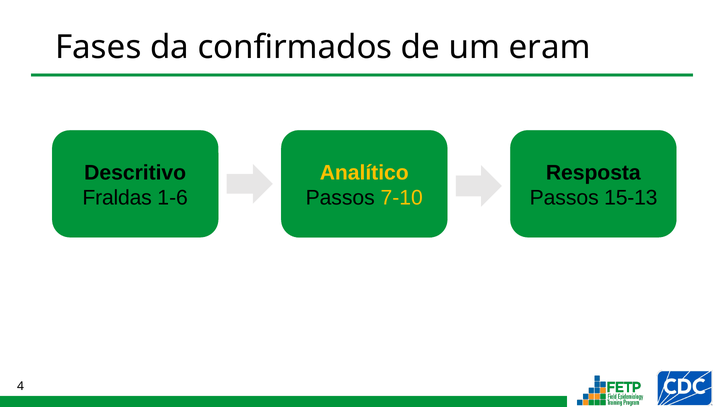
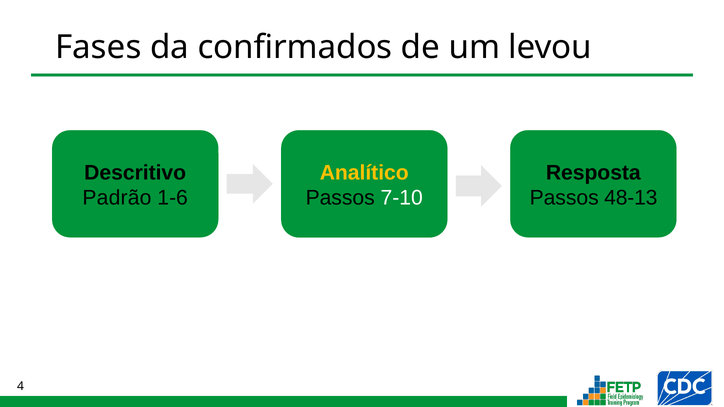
eram: eram -> levou
15-13: 15-13 -> 48-13
Fraldas: Fraldas -> Padrão
7-10 colour: yellow -> white
